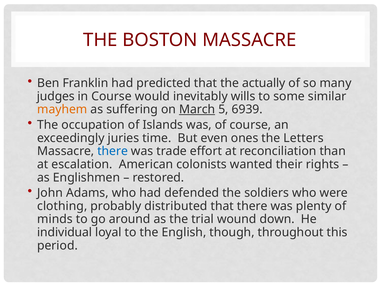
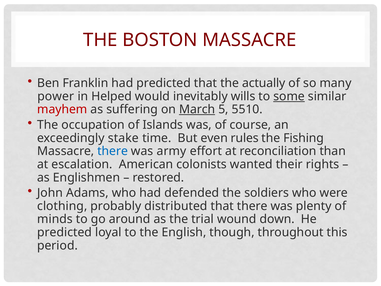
judges: judges -> power
in Course: Course -> Helped
some underline: none -> present
mayhem colour: orange -> red
6939: 6939 -> 5510
juries: juries -> stake
ones: ones -> rules
Letters: Letters -> Fishing
trade: trade -> army
individual at (65, 232): individual -> predicted
